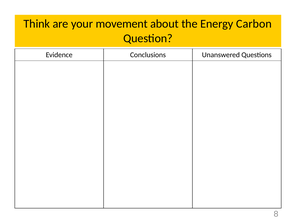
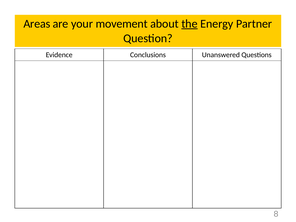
Think: Think -> Areas
the underline: none -> present
Carbon: Carbon -> Partner
